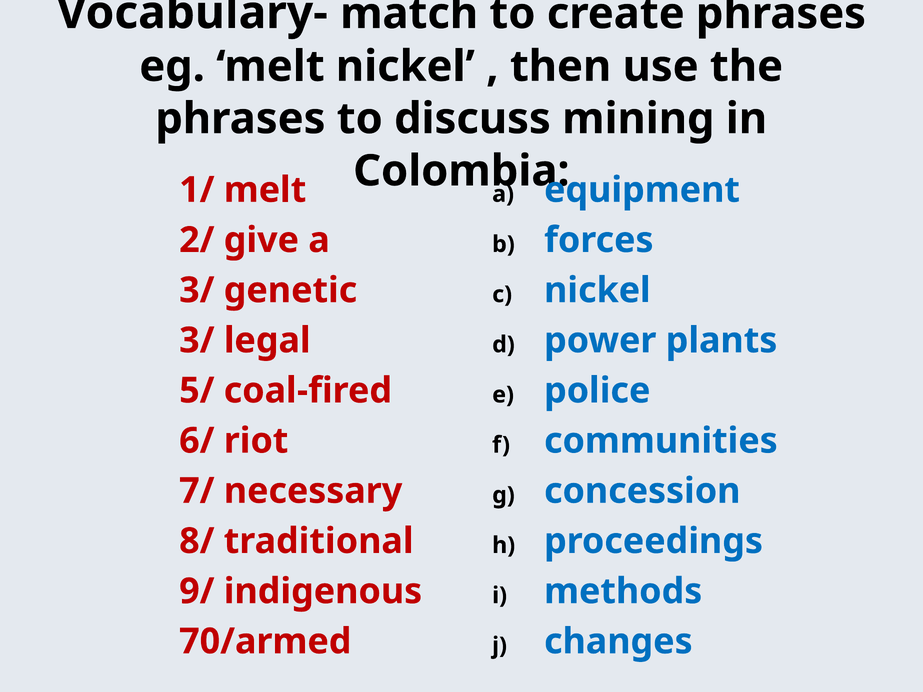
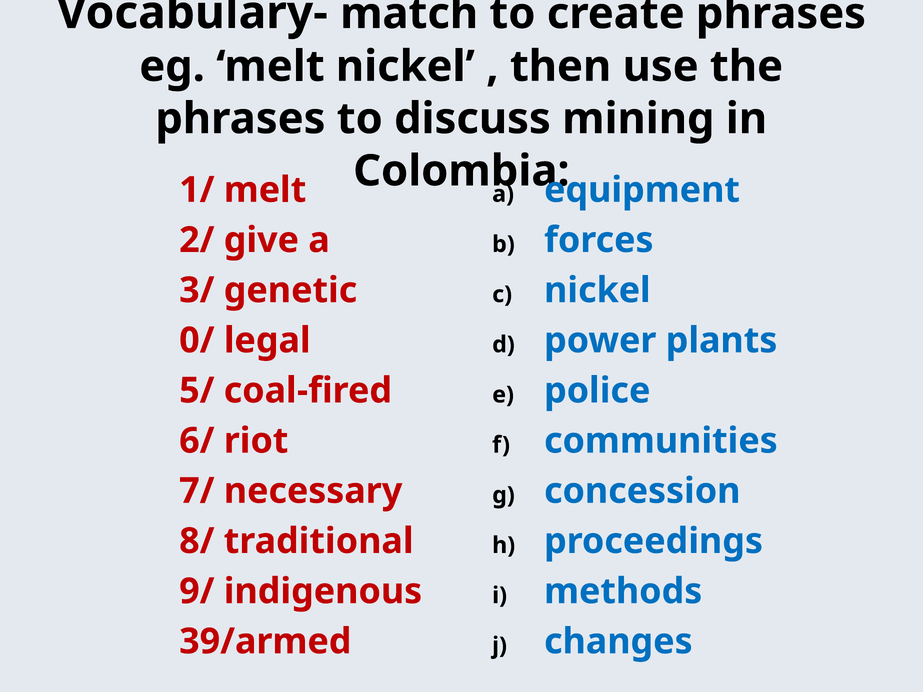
3/ at (197, 341): 3/ -> 0/
70/armed: 70/armed -> 39/armed
